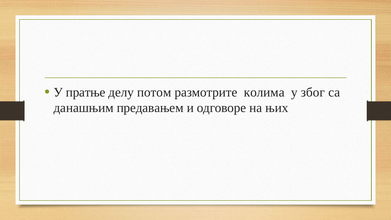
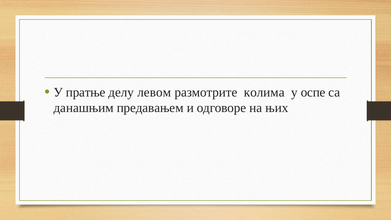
потом: потом -> левом
због: због -> оспе
